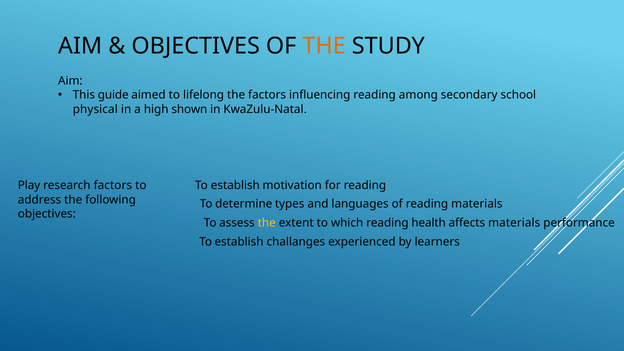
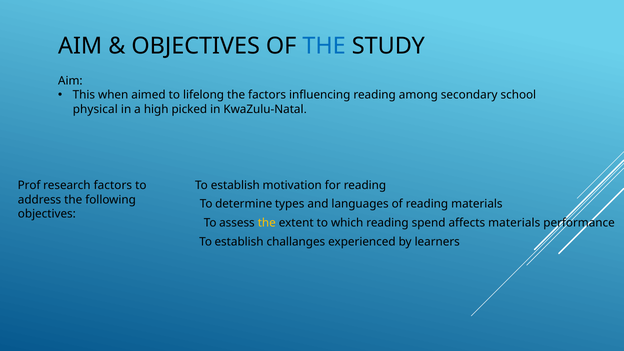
THE at (324, 46) colour: orange -> blue
guide: guide -> when
shown: shown -> picked
Play: Play -> Prof
health: health -> spend
